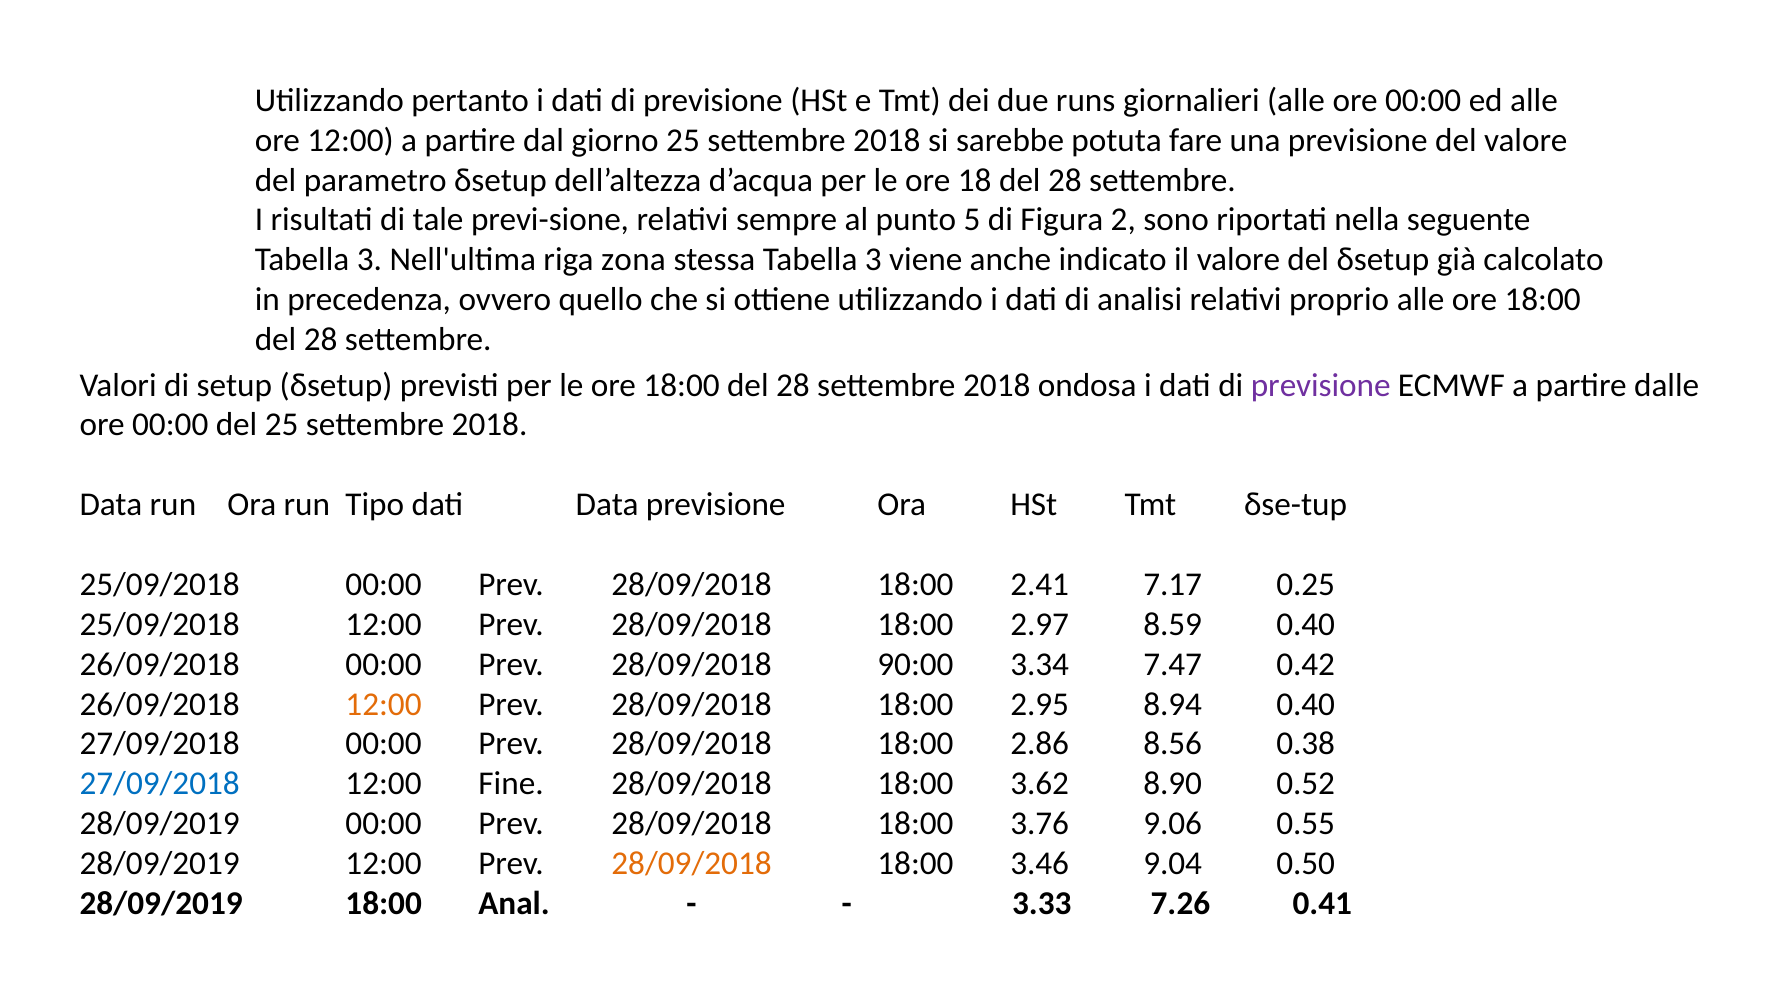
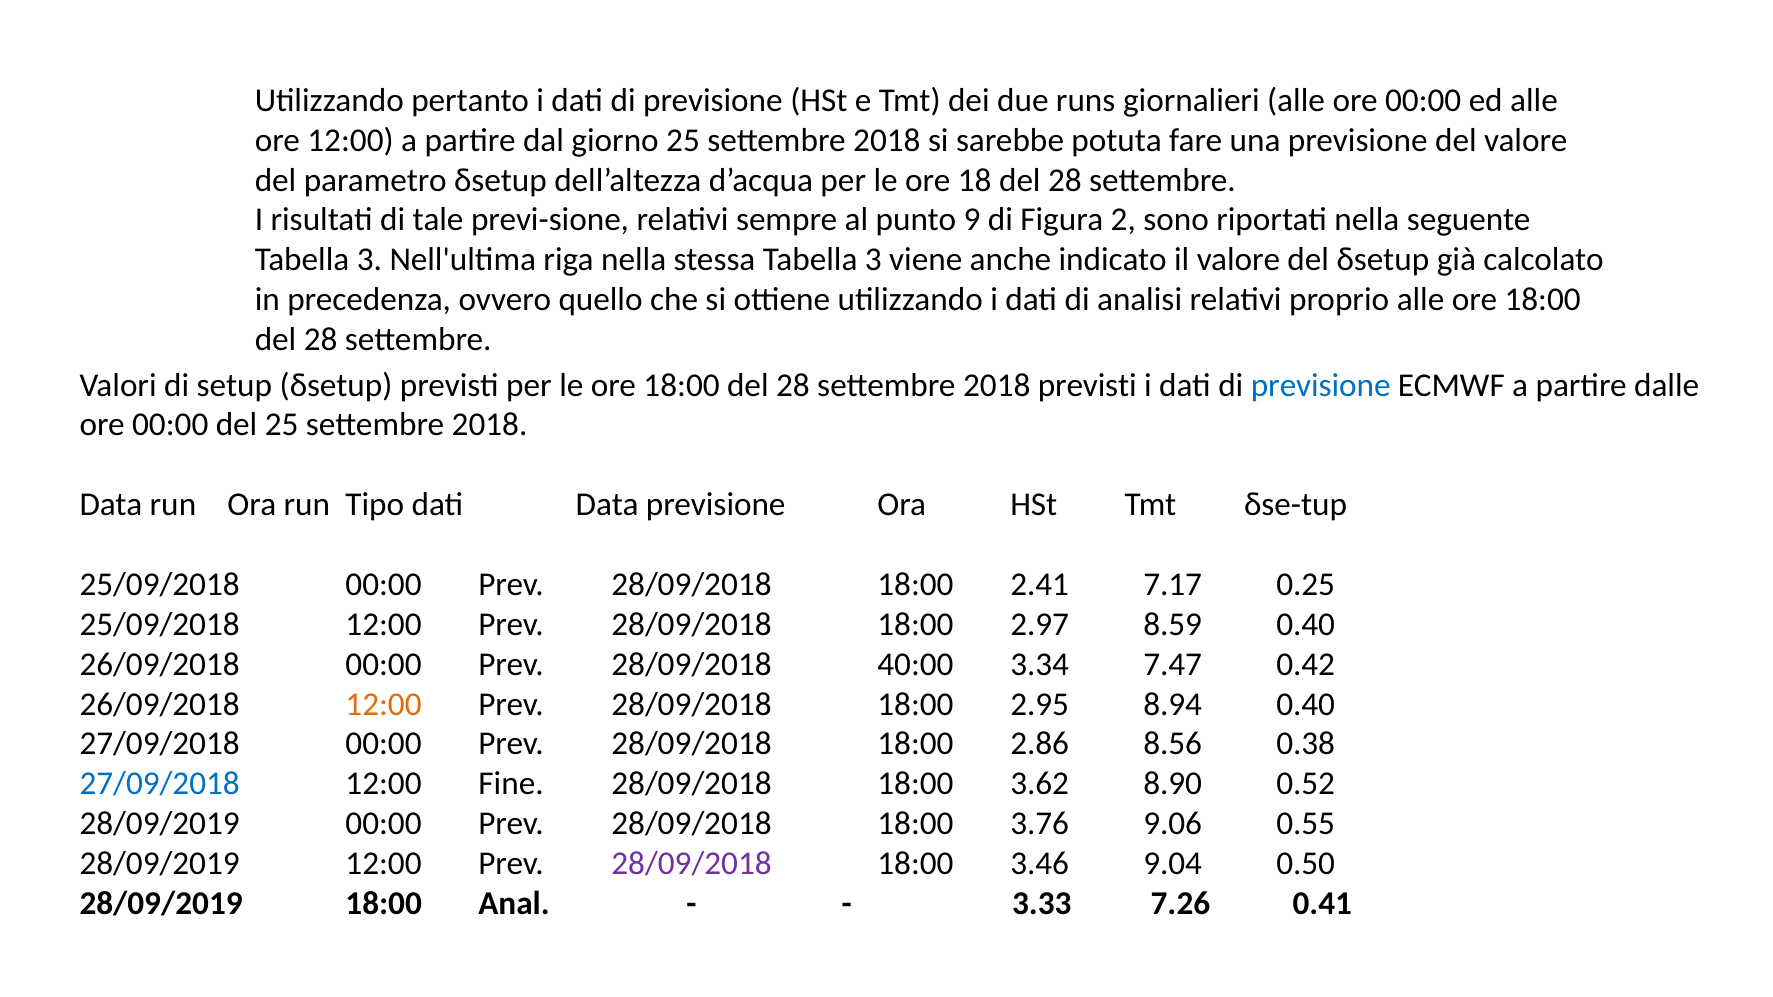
5: 5 -> 9
riga zona: zona -> nella
2018 ondosa: ondosa -> previsti
previsione at (1321, 385) colour: purple -> blue
90:00: 90:00 -> 40:00
28/09/2018 at (692, 864) colour: orange -> purple
